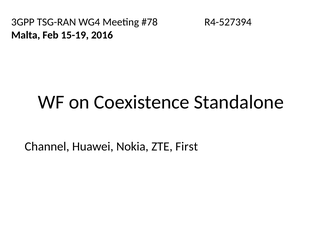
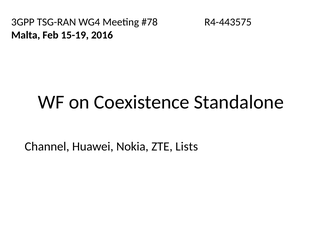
R4-527394: R4-527394 -> R4-443575
First: First -> Lists
